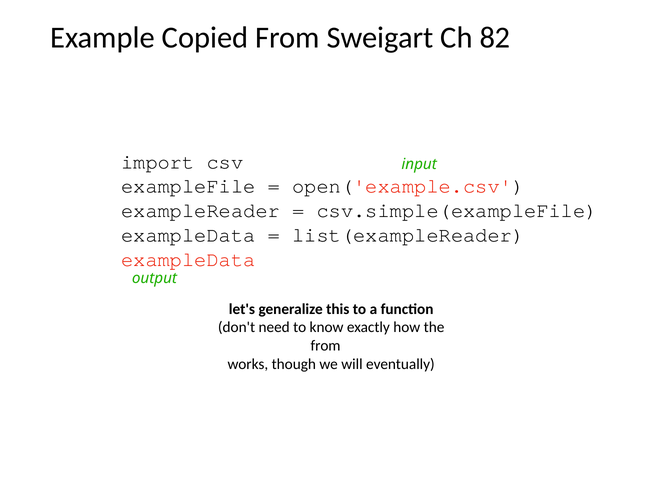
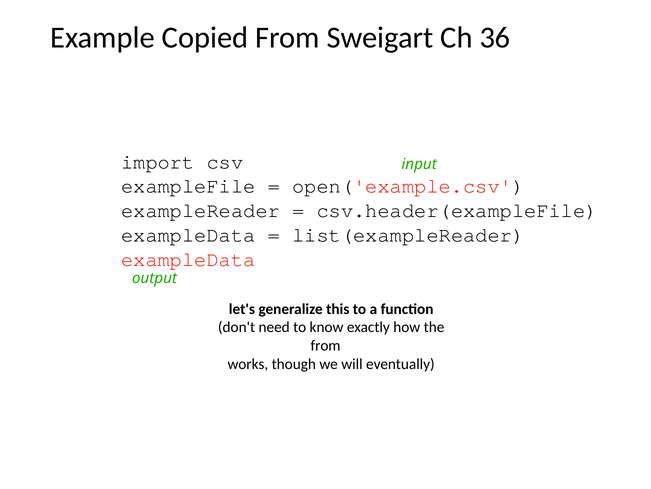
82: 82 -> 36
csv.simple(exampleFile: csv.simple(exampleFile -> csv.header(exampleFile
